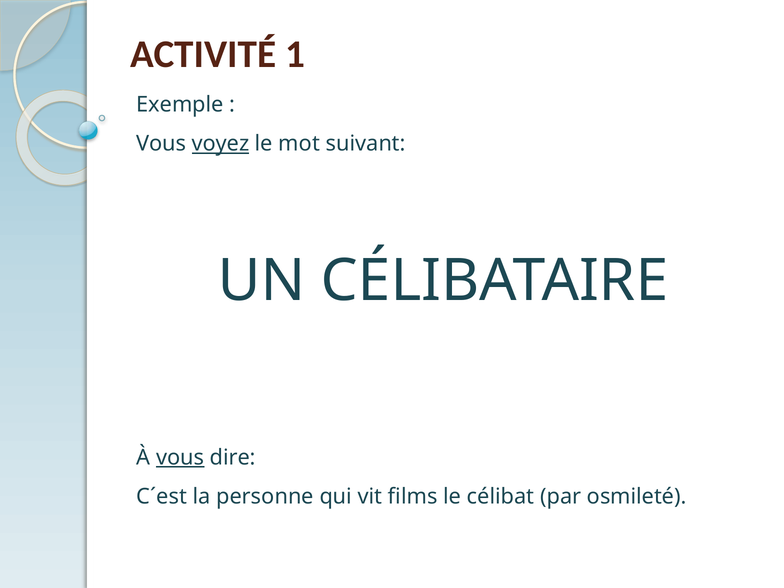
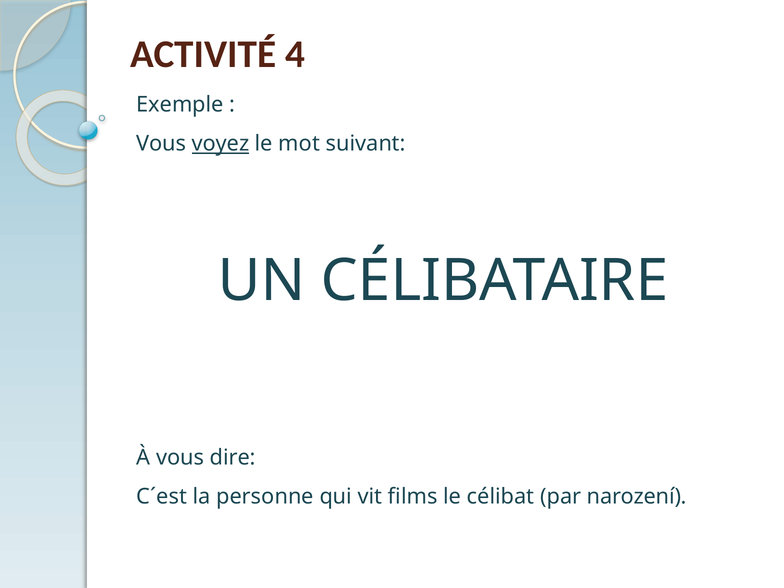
1: 1 -> 4
vous at (180, 457) underline: present -> none
osmileté: osmileté -> narození
